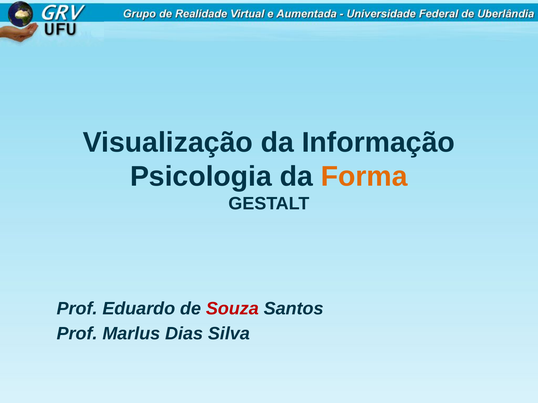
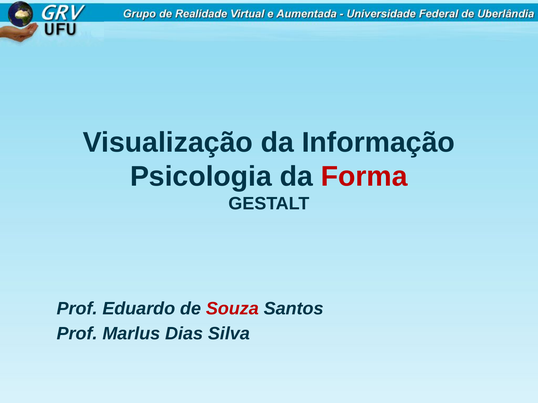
Forma colour: orange -> red
